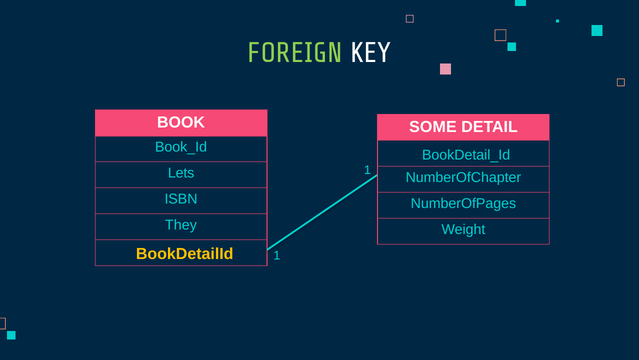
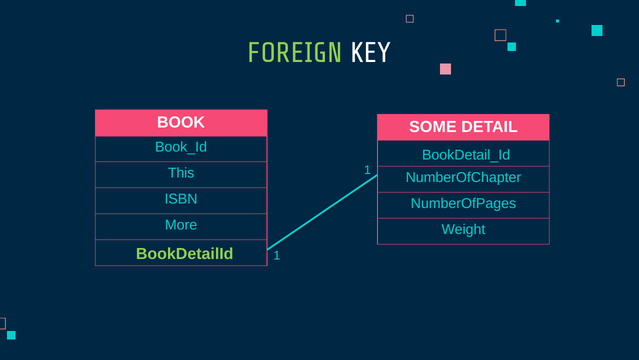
Lets: Lets -> This
They: They -> More
BookDetailId colour: yellow -> light green
